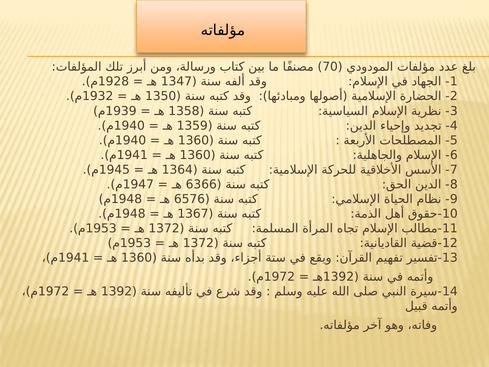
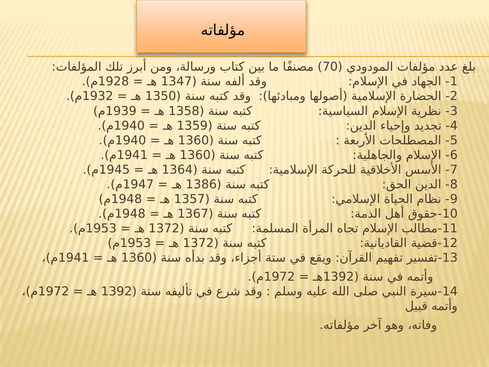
6366: 6366 -> 1386
6576: 6576 -> 1357
